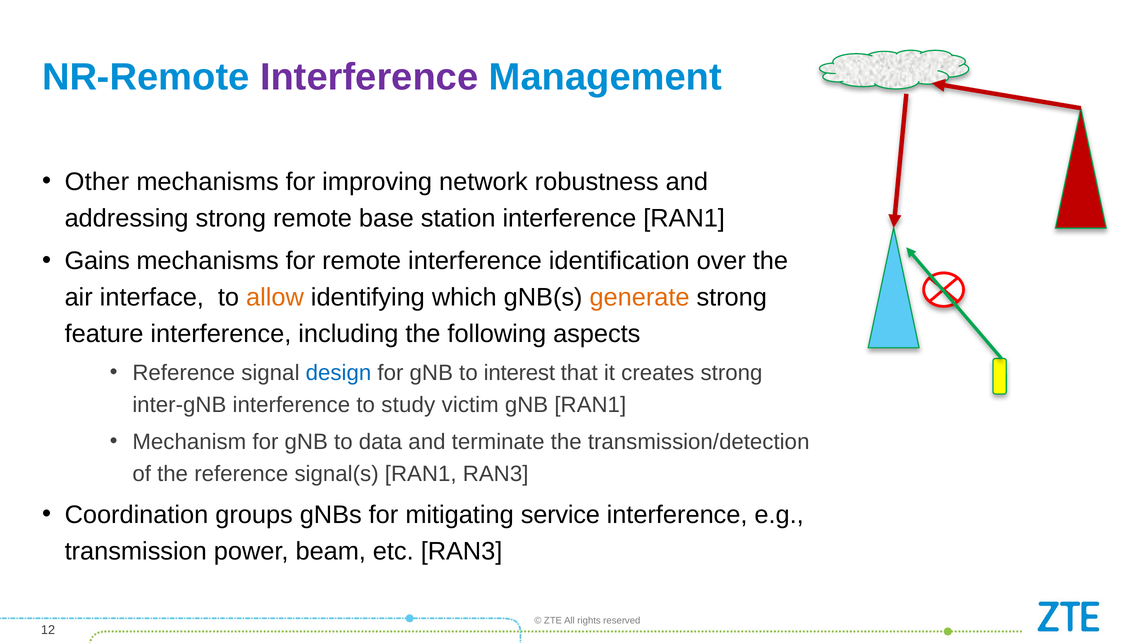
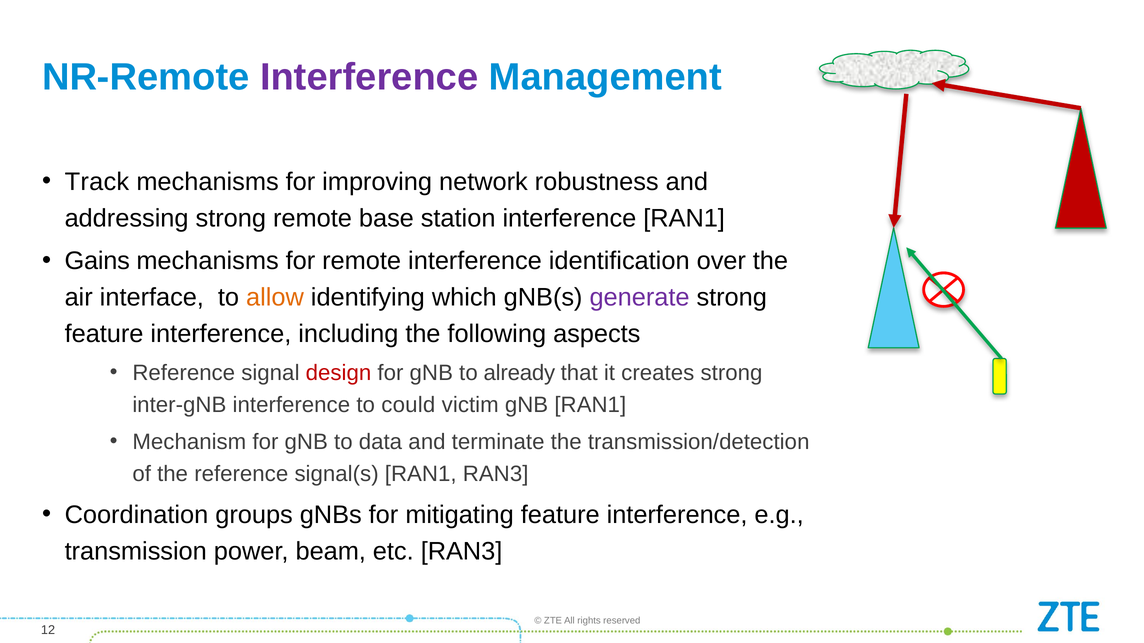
Other: Other -> Track
generate colour: orange -> purple
design colour: blue -> red
interest: interest -> already
study: study -> could
mitigating service: service -> feature
